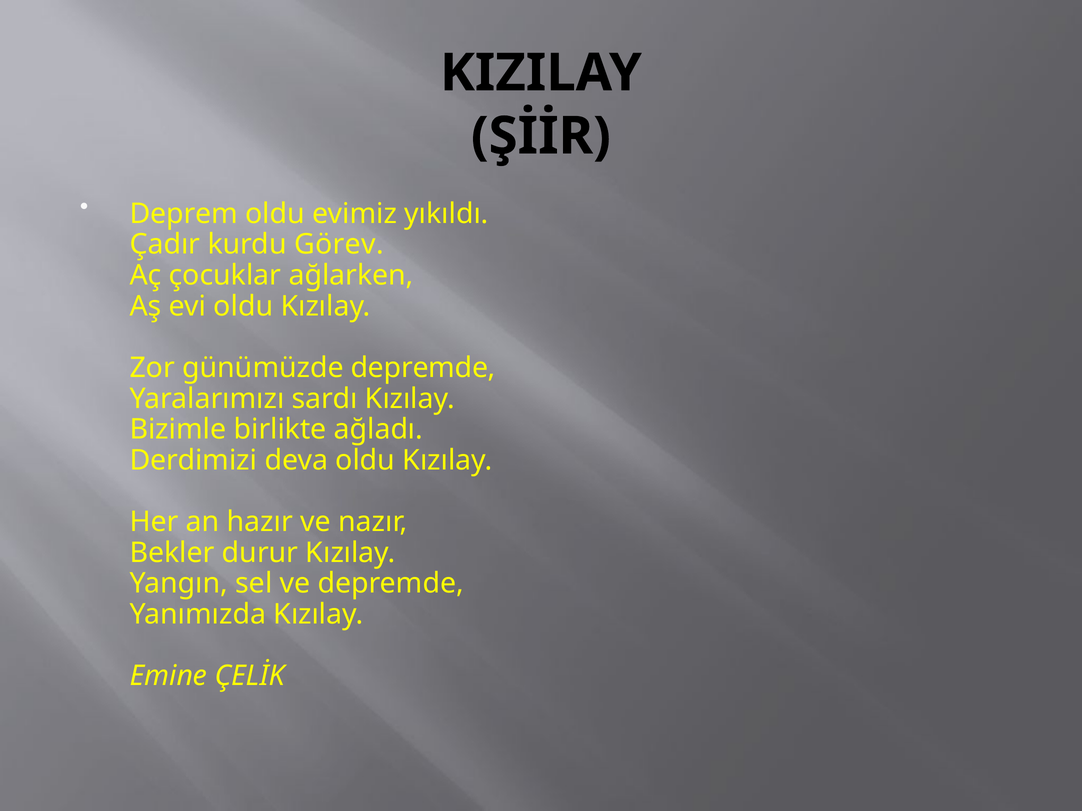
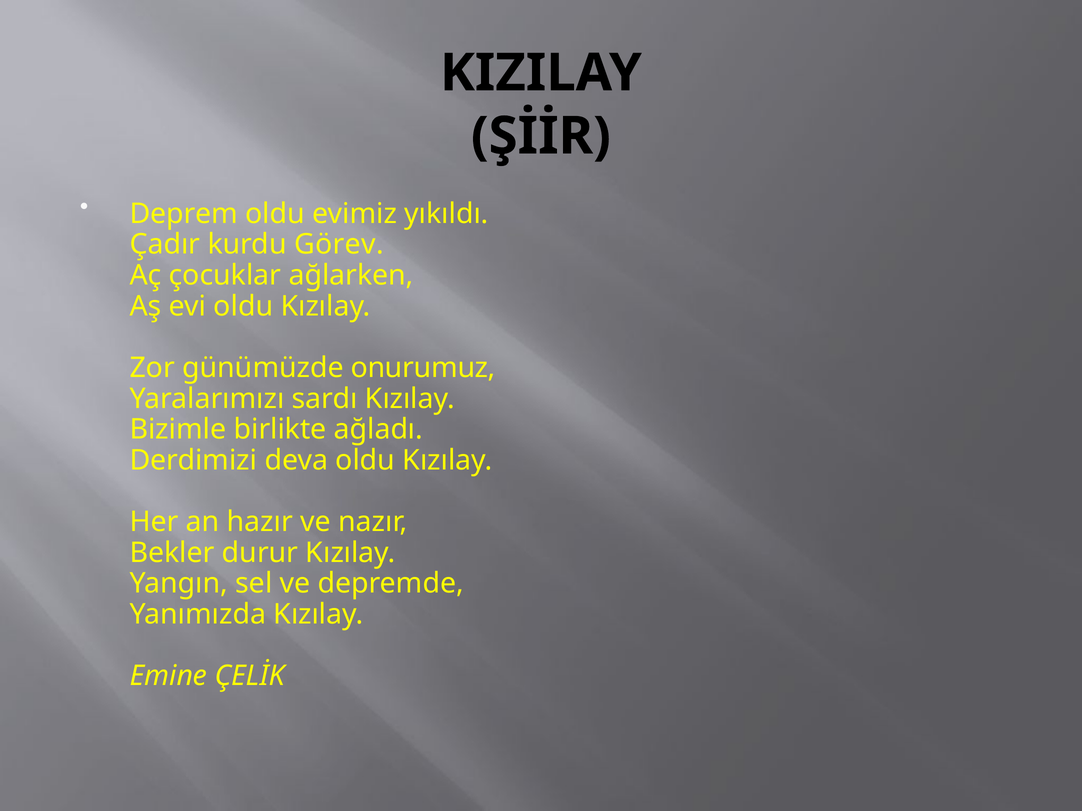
günümüzde depremde: depremde -> onurumuz
